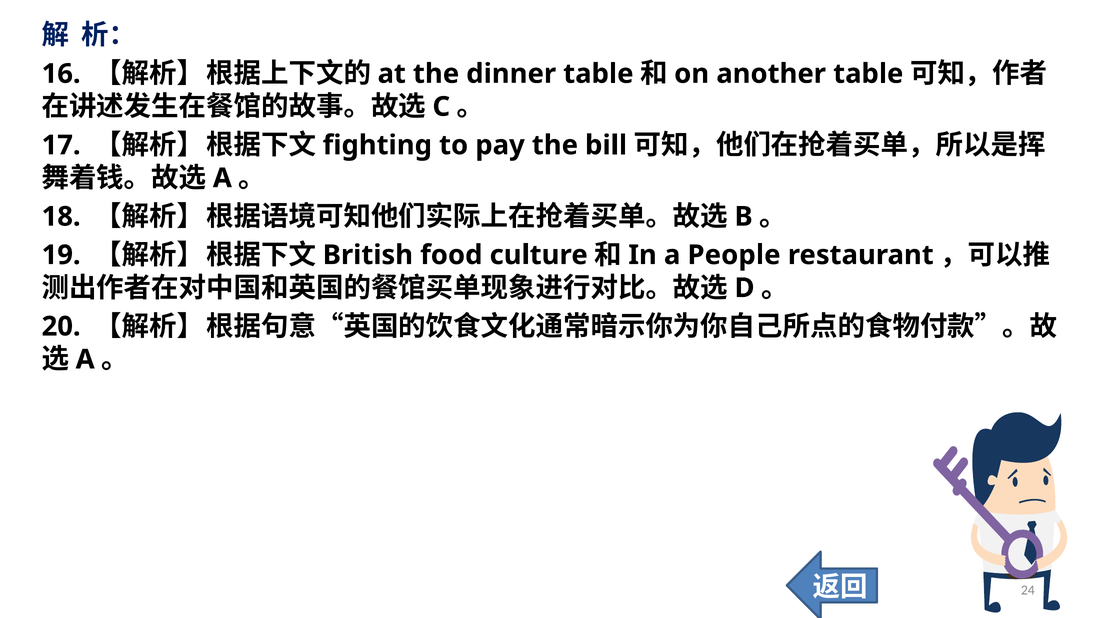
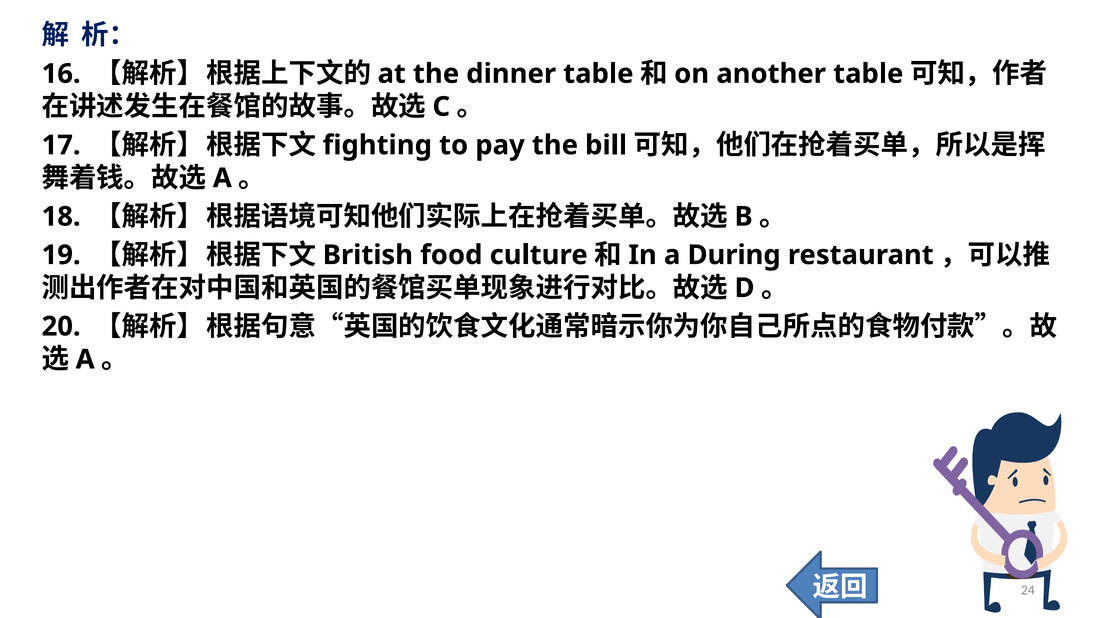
People: People -> During
